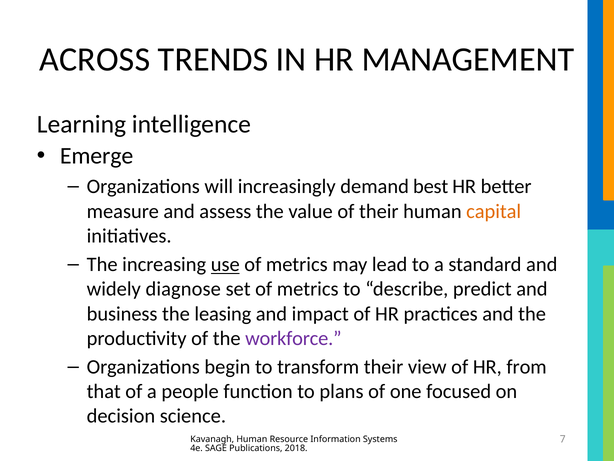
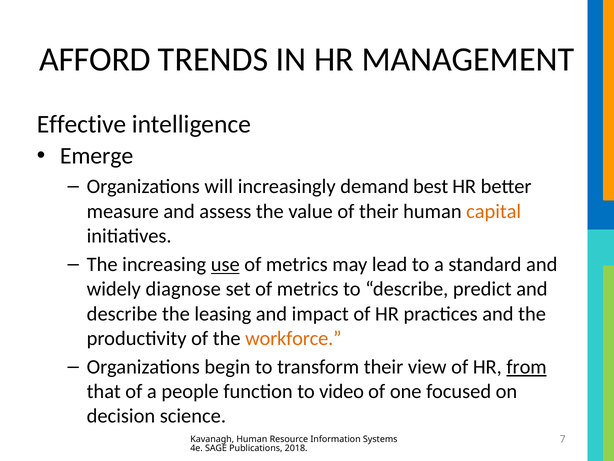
ACROSS: ACROSS -> AFFORD
Learning: Learning -> Effective
business at (122, 313): business -> describe
workforce colour: purple -> orange
from underline: none -> present
plans: plans -> video
